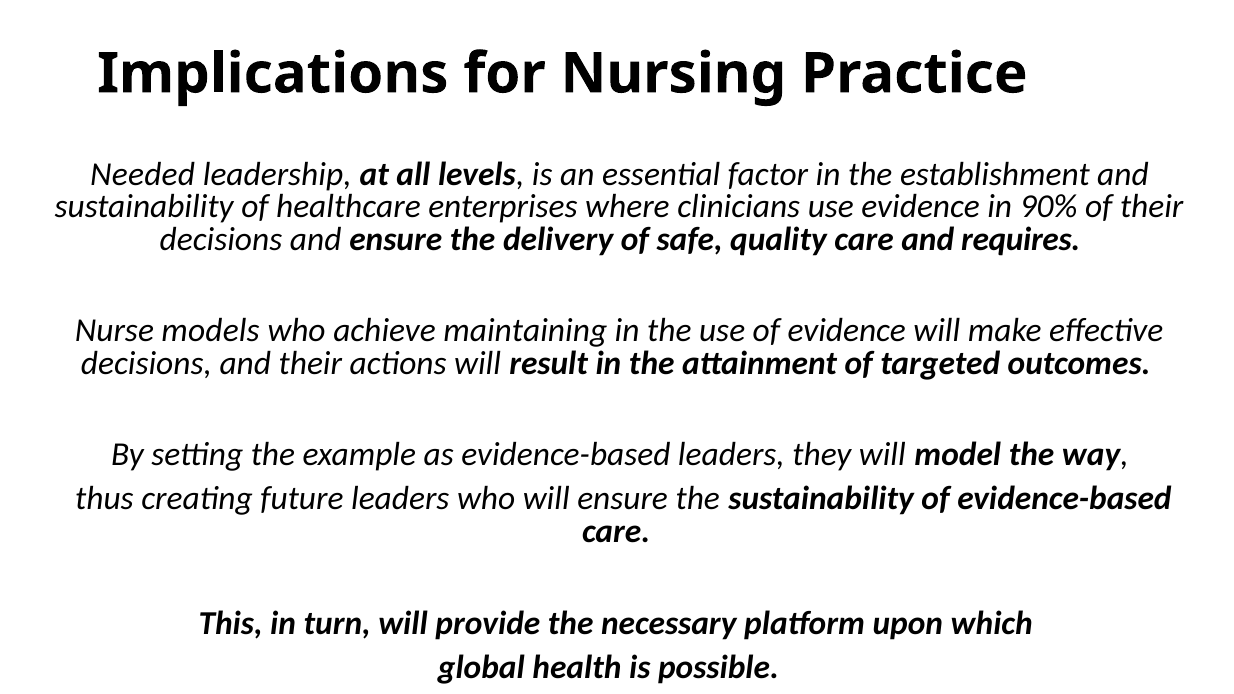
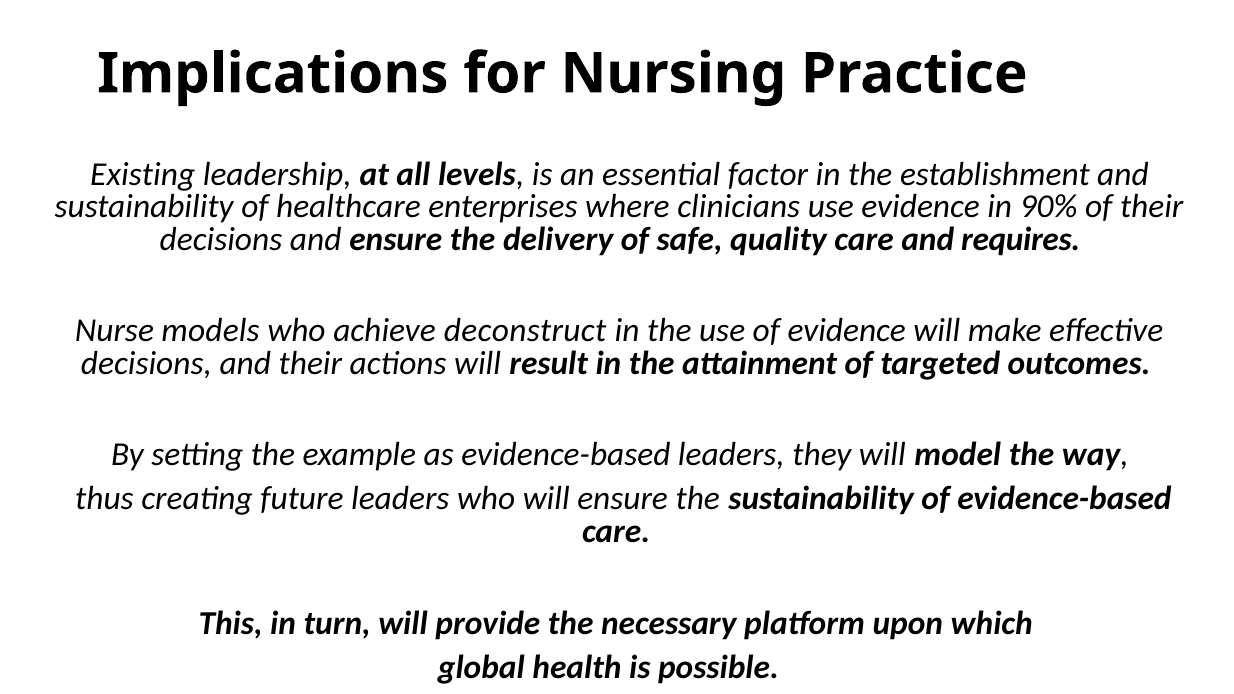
Needed: Needed -> Existing
maintaining: maintaining -> deconstruct
